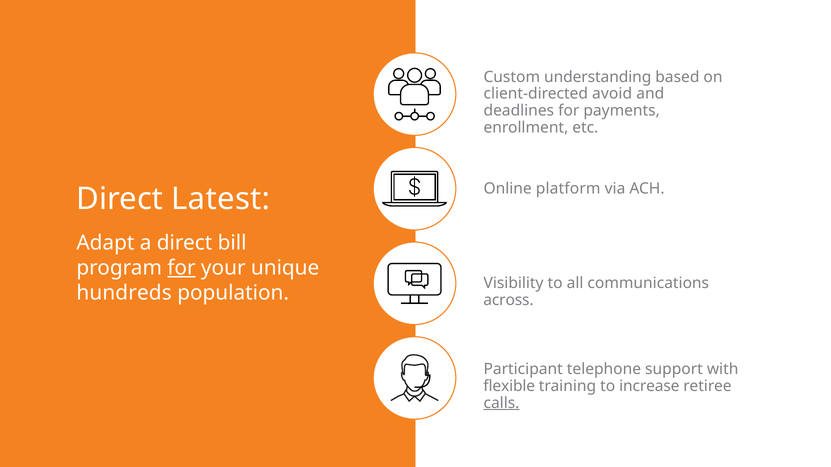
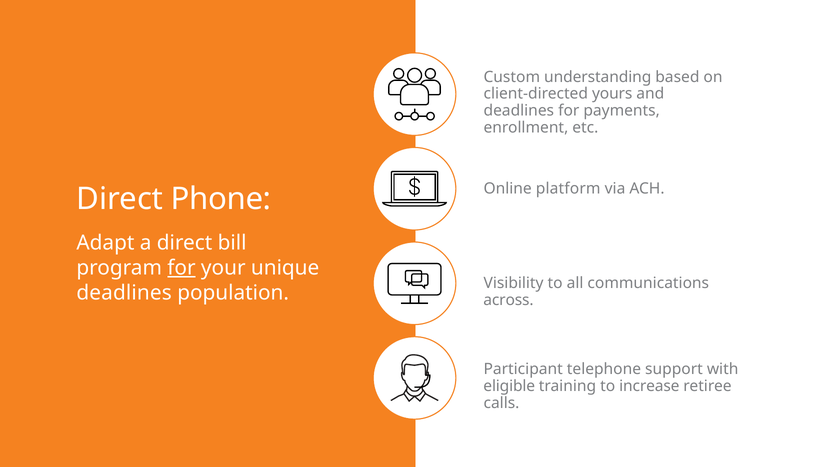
avoid: avoid -> yours
Latest: Latest -> Phone
hundreds at (124, 293): hundreds -> deadlines
flexible: flexible -> eligible
calls underline: present -> none
